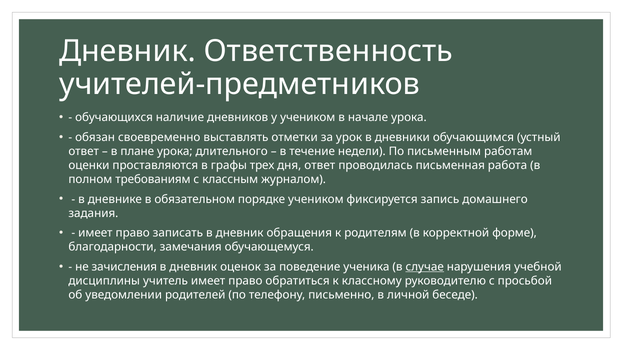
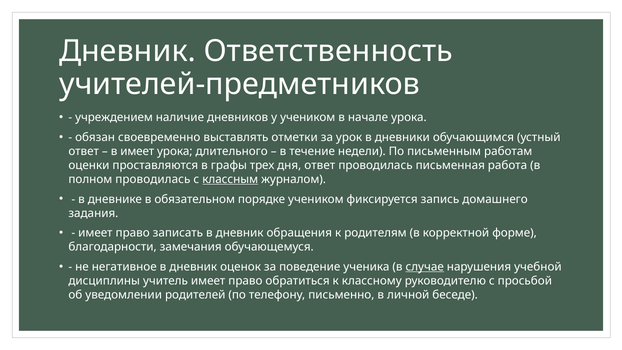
обучающихся: обучающихся -> учреждением
в плане: плане -> имеет
полном требованиям: требованиям -> проводилась
классным underline: none -> present
зачисления: зачисления -> негативное
